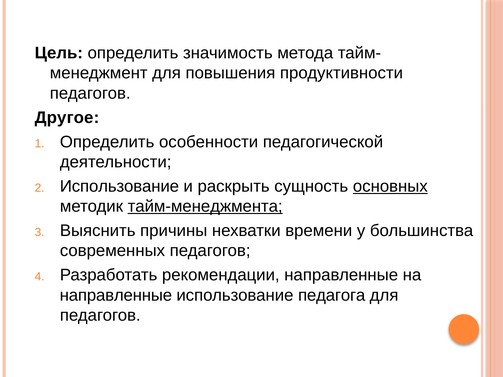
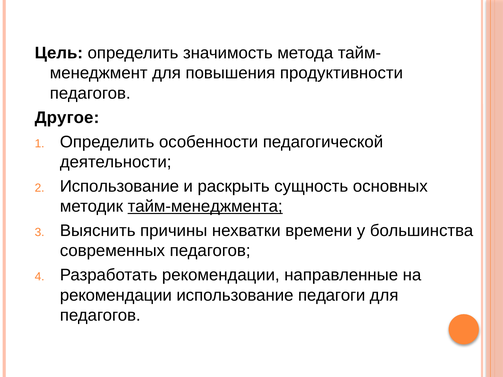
основных underline: present -> none
направленные at (116, 295): направленные -> рекомендации
педагога: педагога -> педагоги
